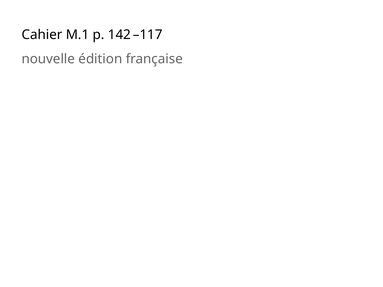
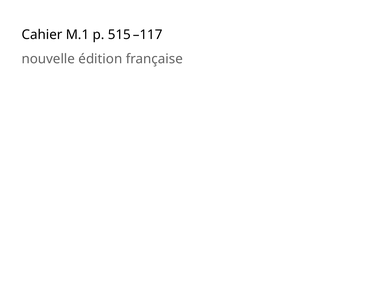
142: 142 -> 515
